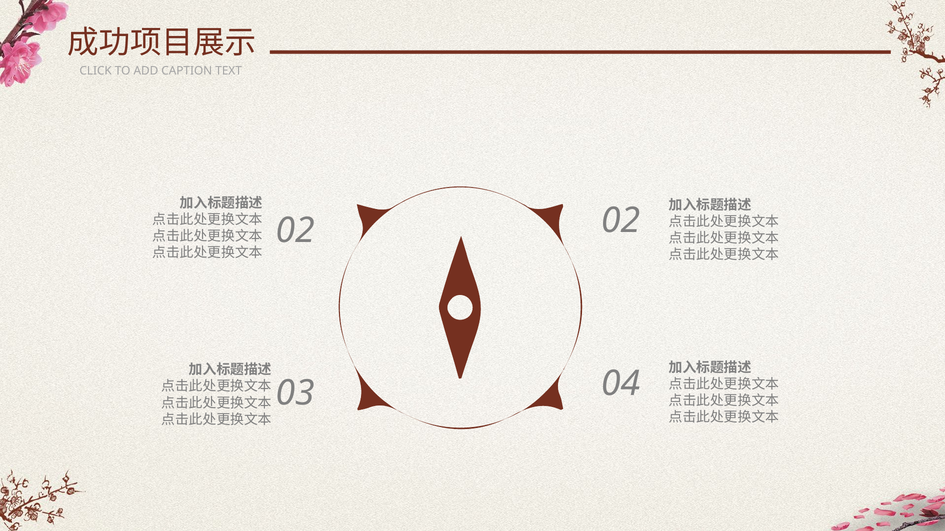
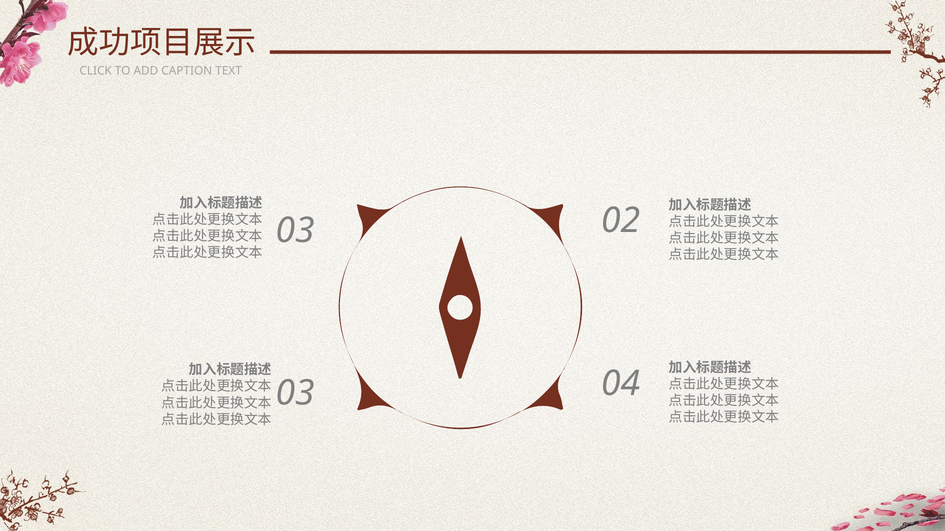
02 at (295, 231): 02 -> 03
